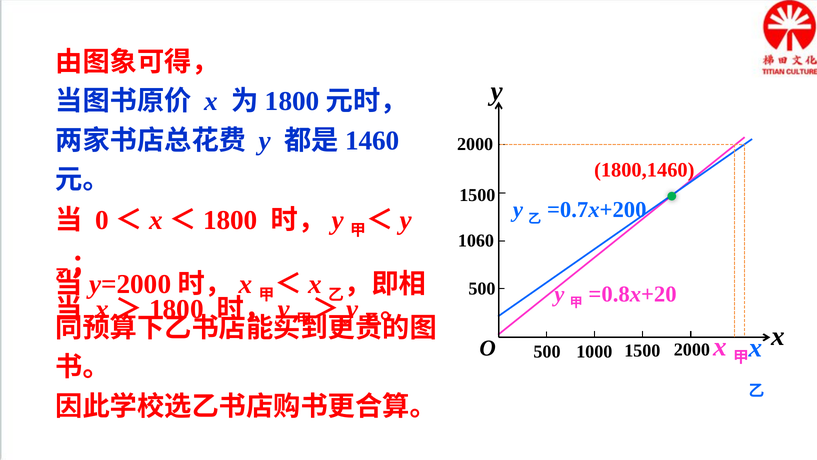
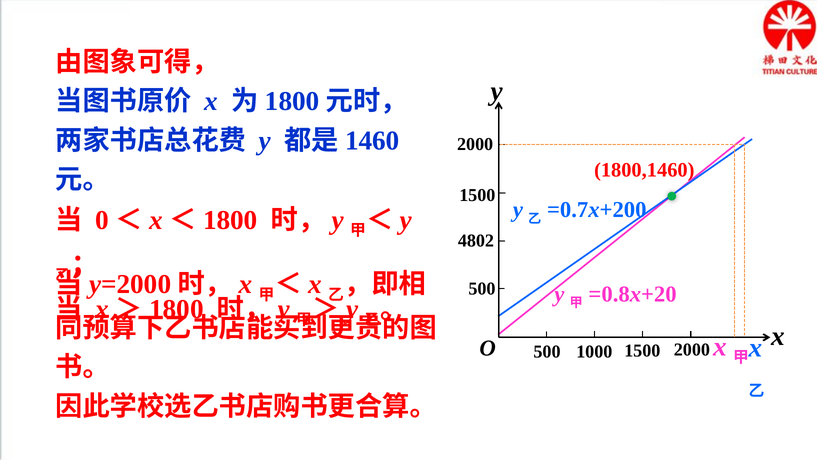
1060: 1060 -> 4802
